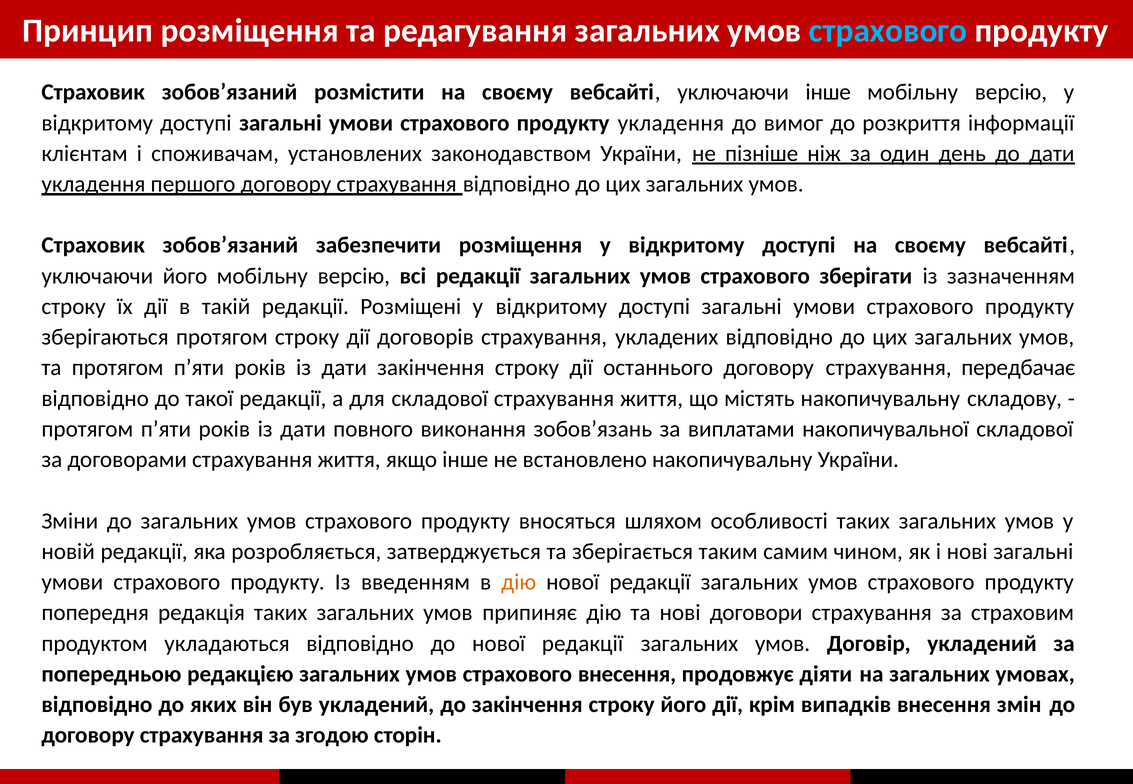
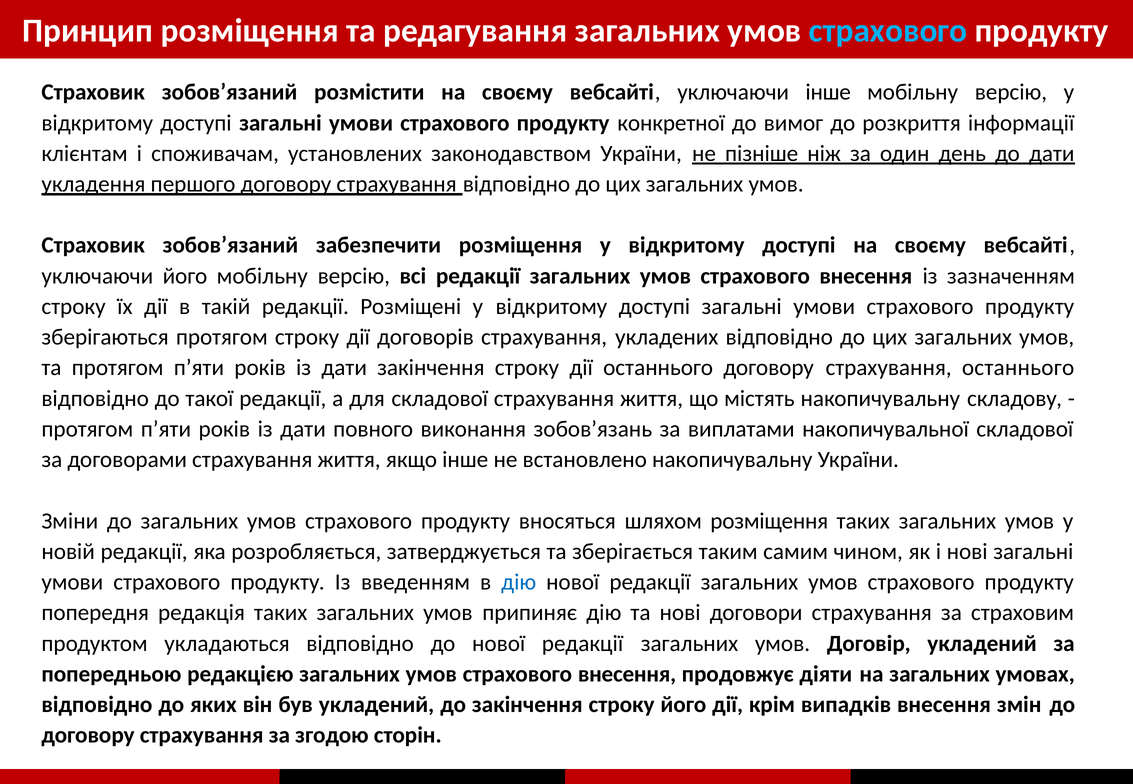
продукту укладення: укладення -> конкретної
зберігати at (866, 276): зберігати -> внесення
страхування передбачає: передбачає -> останнього
шляхом особливості: особливості -> розміщення
дію at (519, 582) colour: orange -> blue
